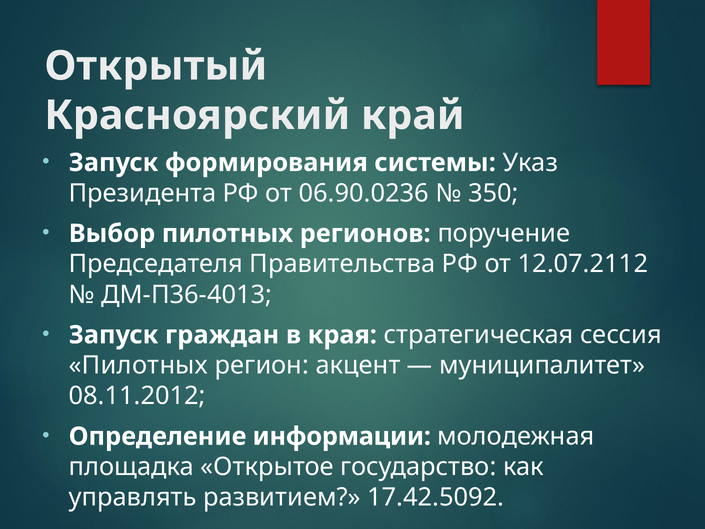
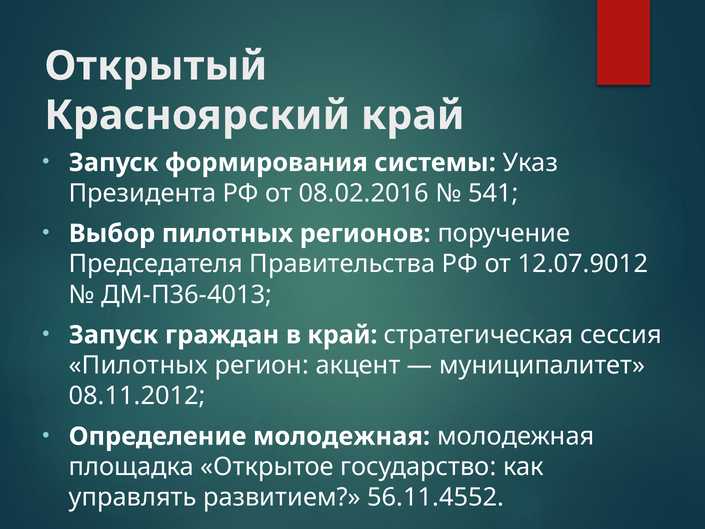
06.90.0236: 06.90.0236 -> 08.02.2016
350: 350 -> 541
12.07.2112: 12.07.2112 -> 12.07.9012
в края: края -> край
Определение информации: информации -> молодежная
17.42.5092: 17.42.5092 -> 56.11.4552
